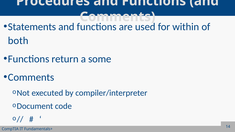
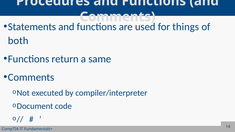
within: within -> things
some: some -> same
